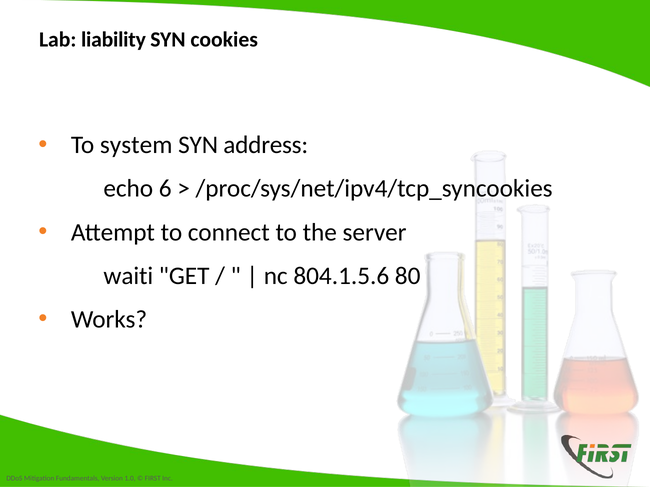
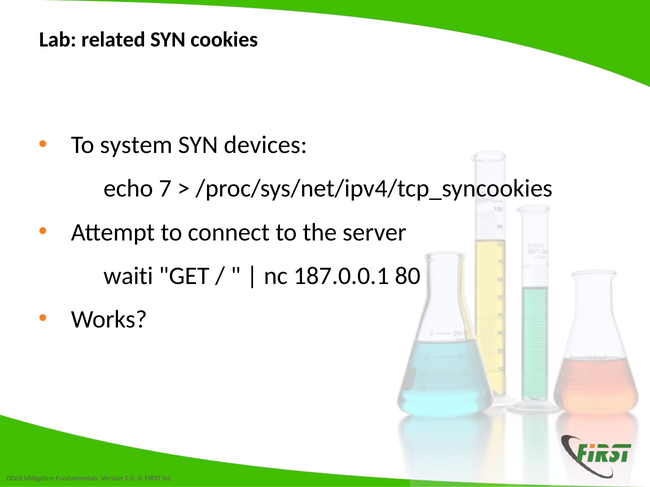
liability: liability -> related
address: address -> devices
6: 6 -> 7
804.1.5.6: 804.1.5.6 -> 187.0.0.1
